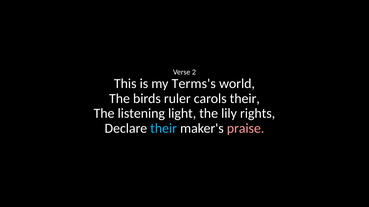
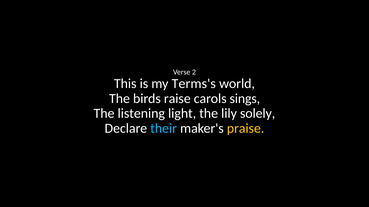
ruler: ruler -> raise
carols their: their -> sings
rights: rights -> solely
praise colour: pink -> yellow
